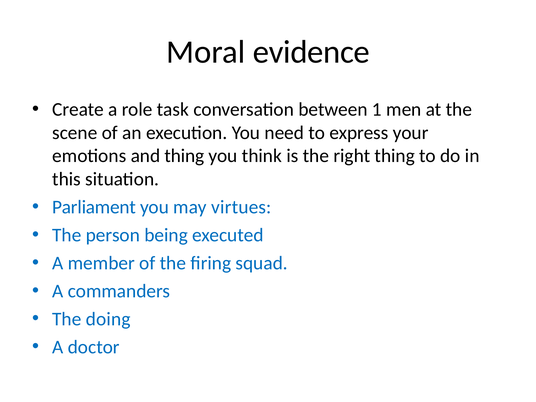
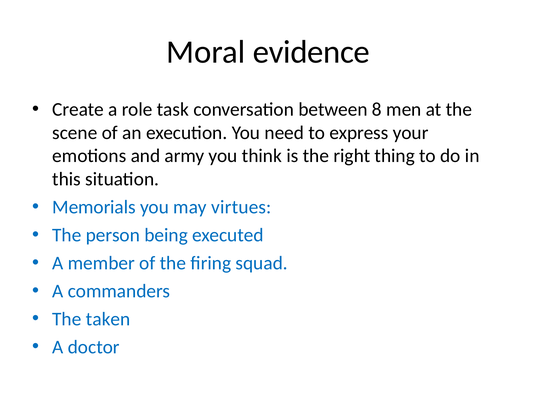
1: 1 -> 8
and thing: thing -> army
Parliament: Parliament -> Memorials
doing: doing -> taken
